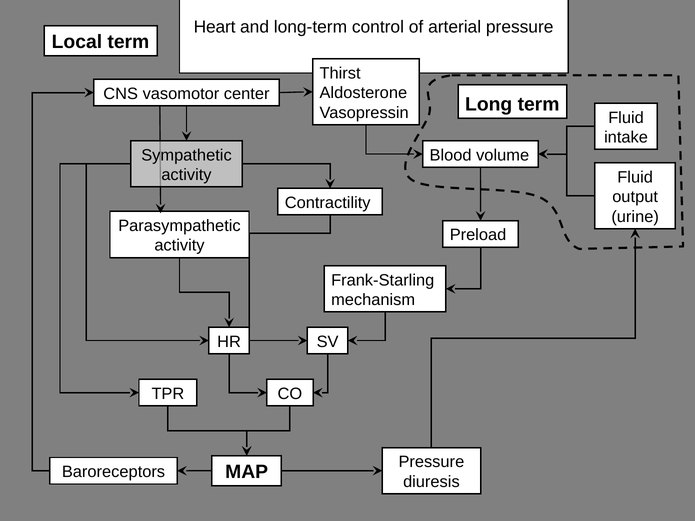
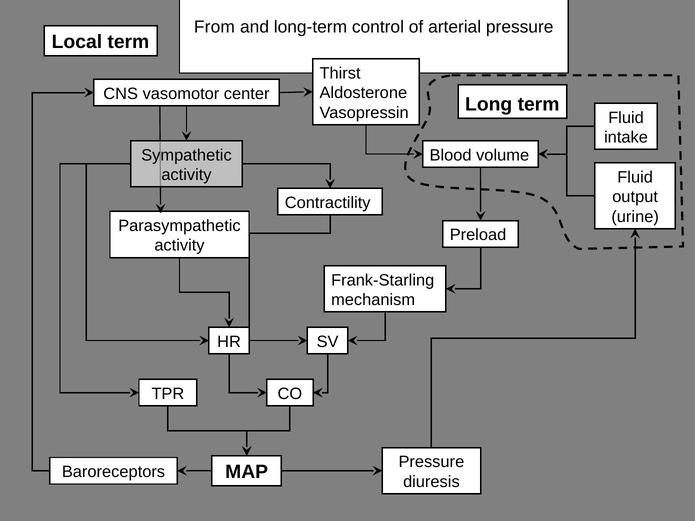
Heart: Heart -> From
